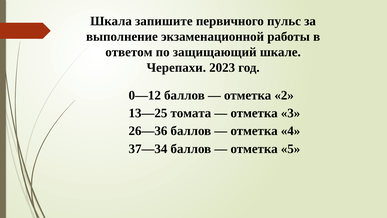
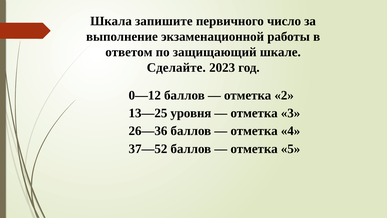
пульс: пульс -> число
Черепахи: Черепахи -> Сделайте
томата: томата -> уровня
37—34: 37—34 -> 37—52
